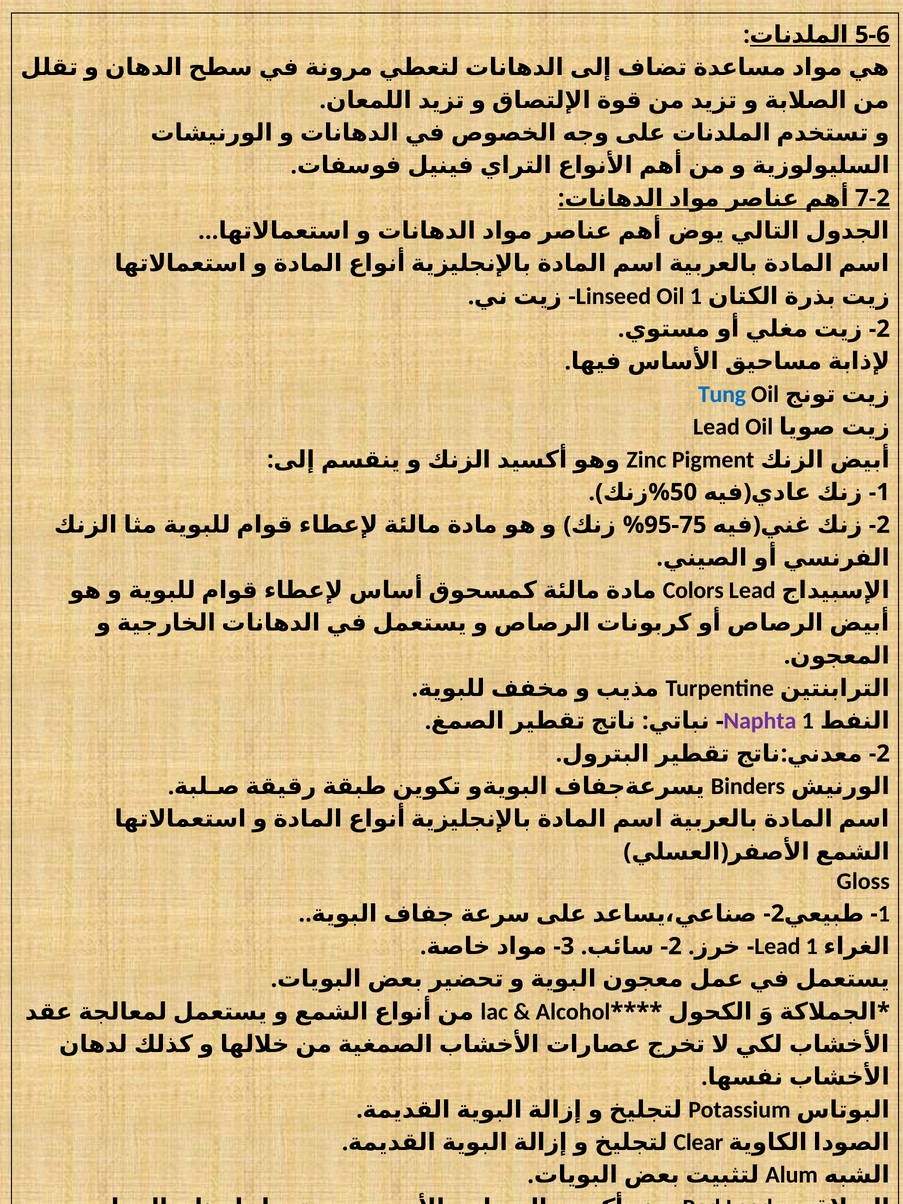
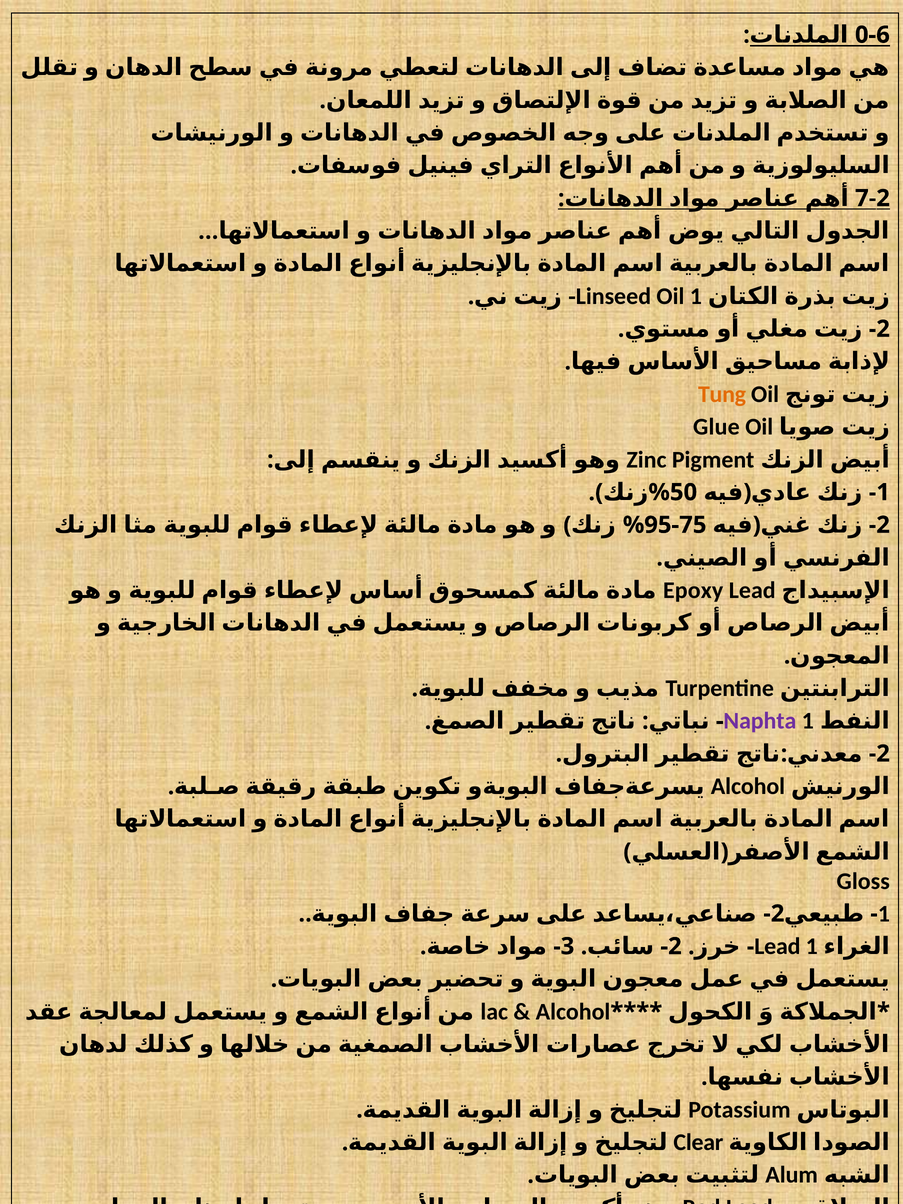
5-6: 5-6 -> 0-6
Tung colour: blue -> orange
Lead at (716, 427): Lead -> Glue
Colors at (693, 590): Colors -> Epoxy
Binders at (748, 786): Binders -> Alcohol
